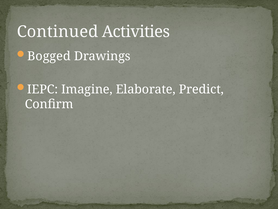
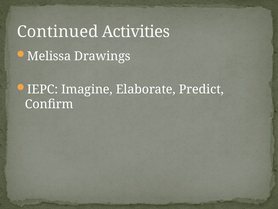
Bogged: Bogged -> Melissa
